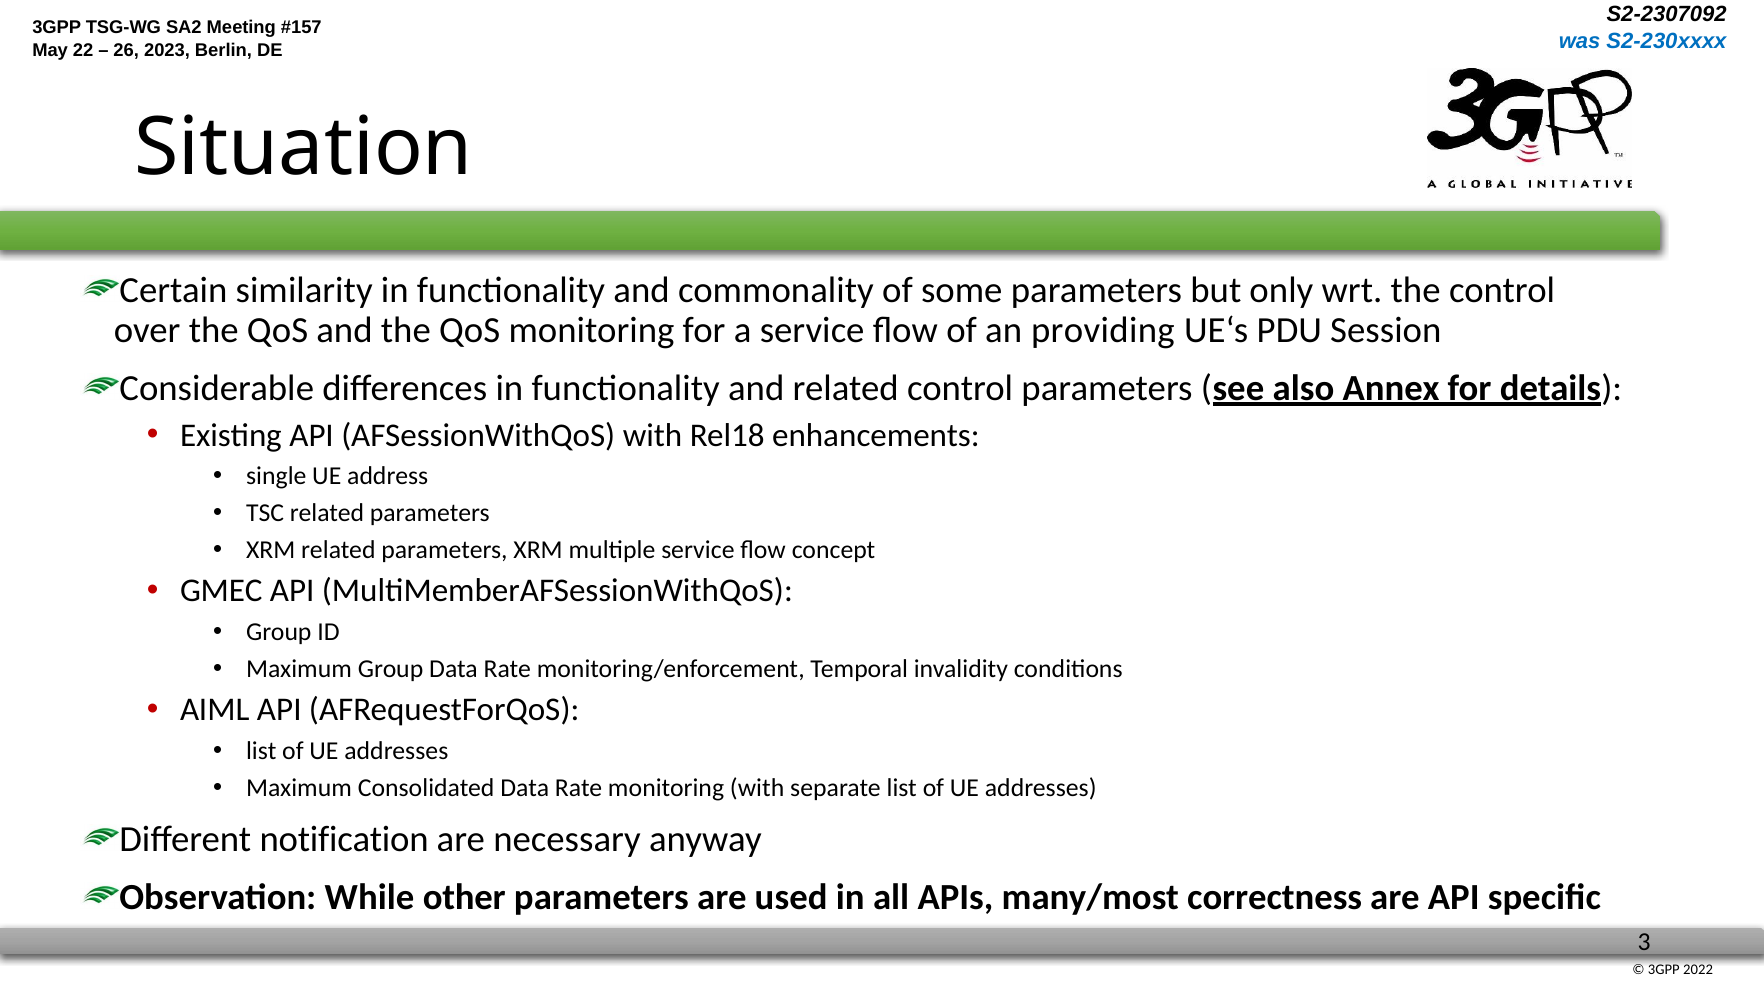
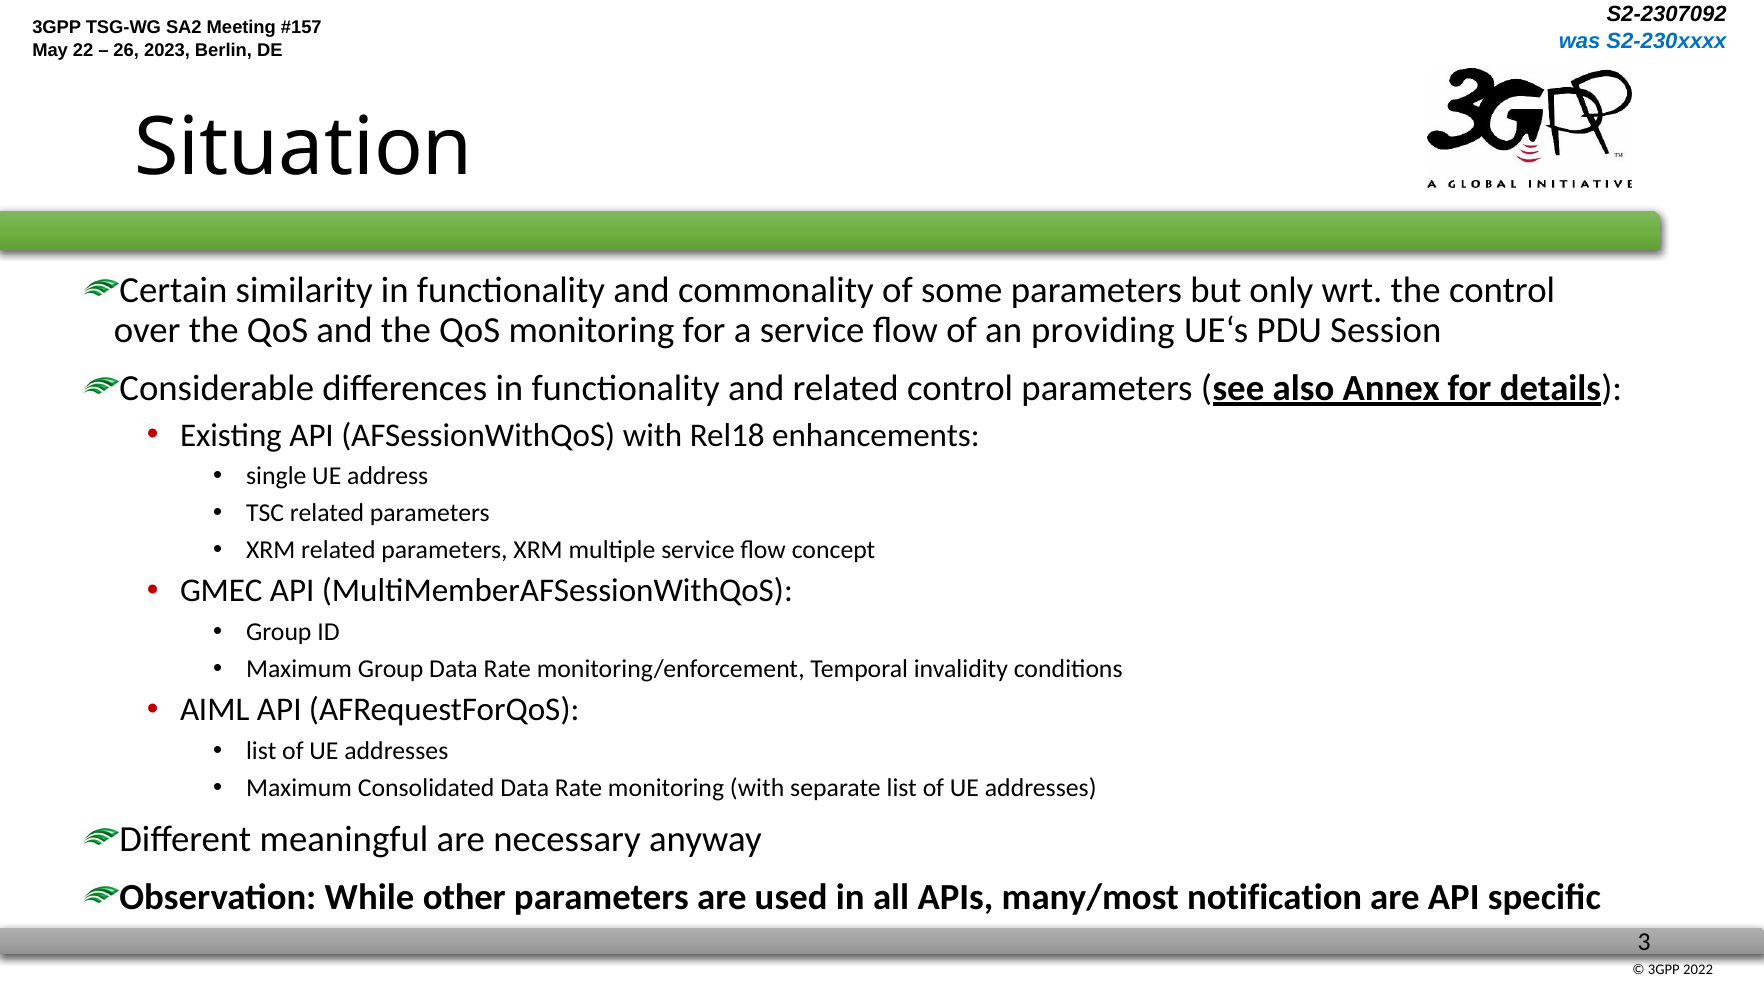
notification: notification -> meaningful
correctness: correctness -> notification
